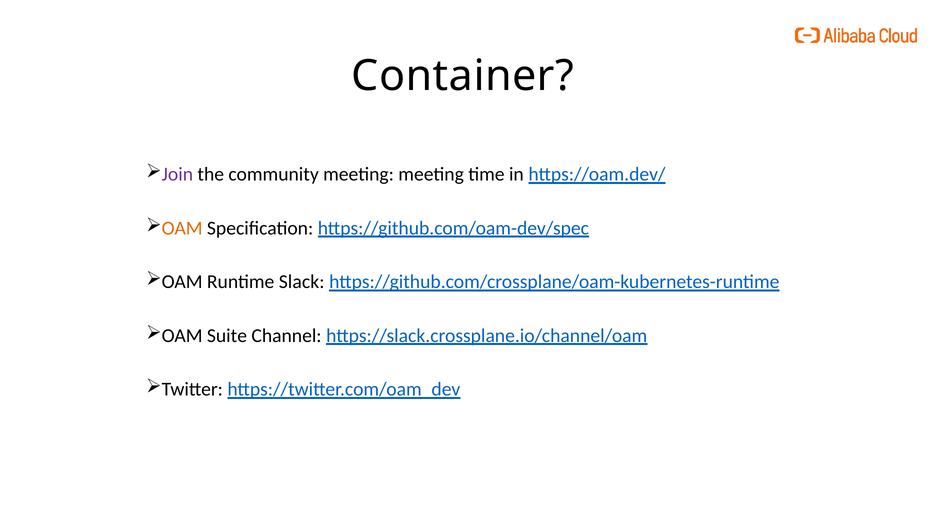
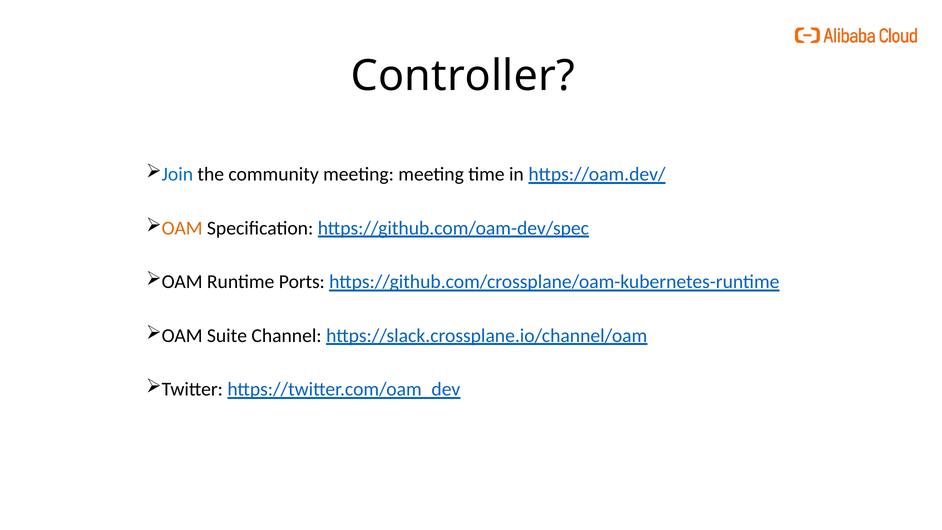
Container: Container -> Controller
Join colour: purple -> blue
Slack: Slack -> Ports
